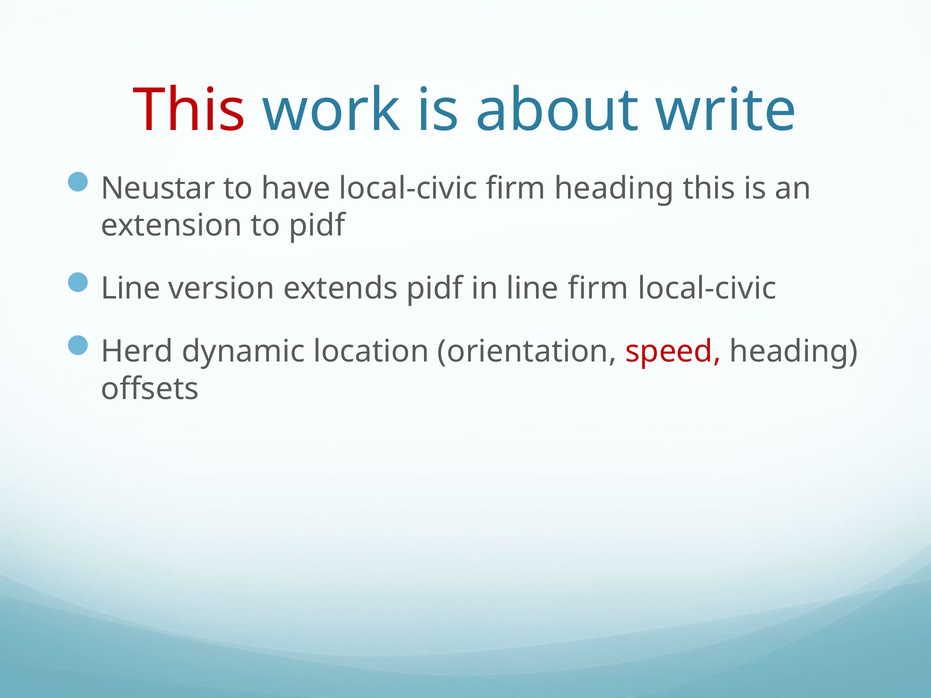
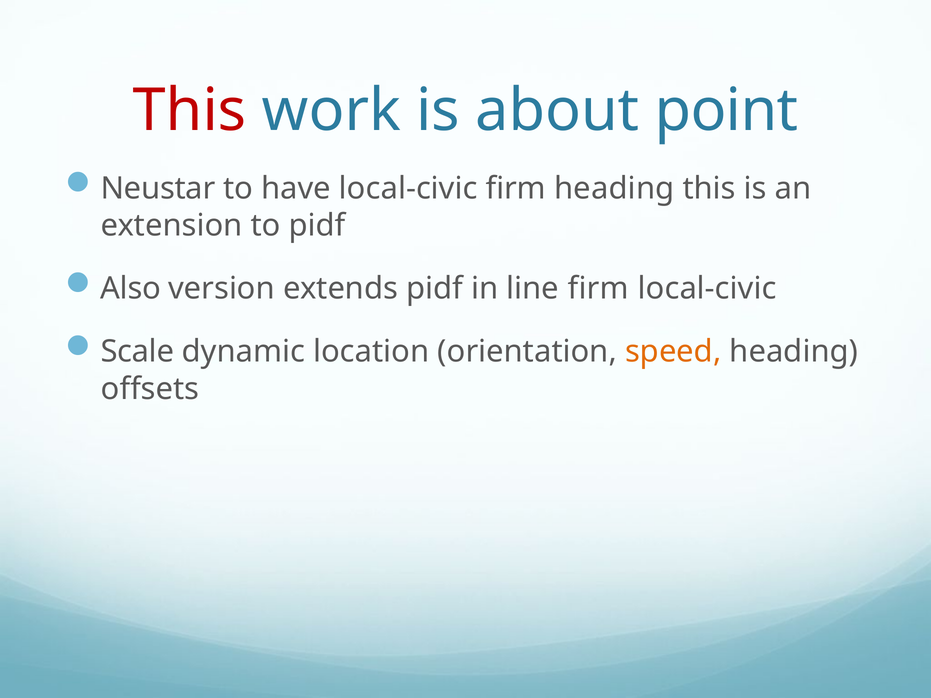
write: write -> point
Line at (131, 289): Line -> Also
Herd: Herd -> Scale
speed colour: red -> orange
